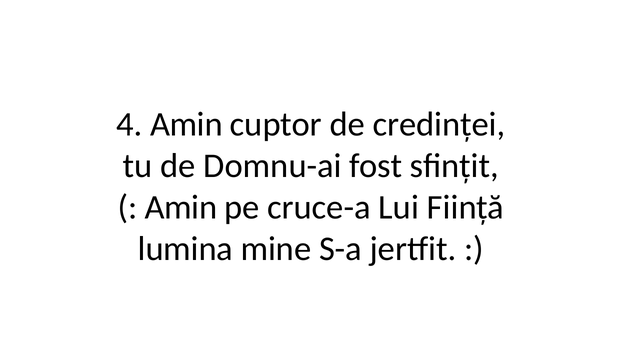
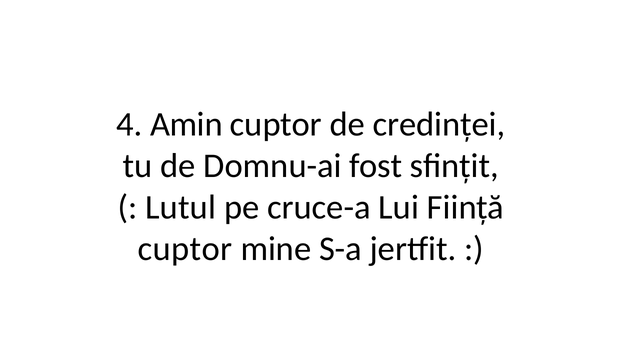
Amin at (181, 207): Amin -> Lutul
lumina at (185, 249): lumina -> cuptor
